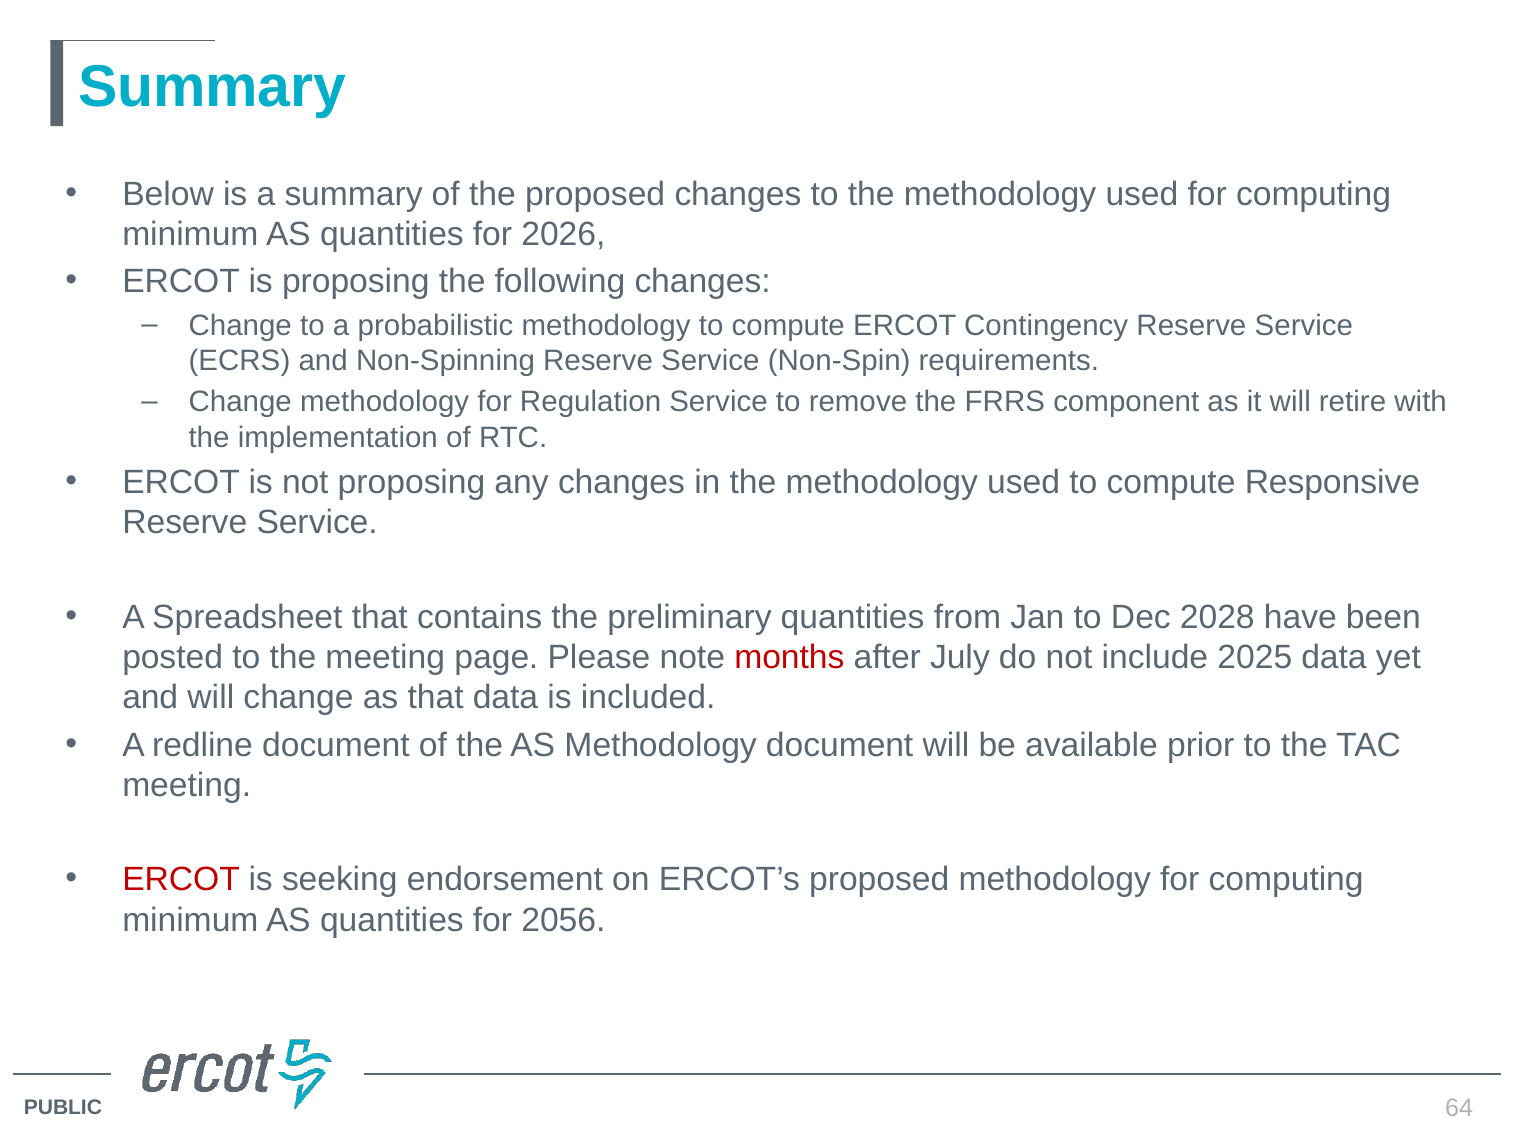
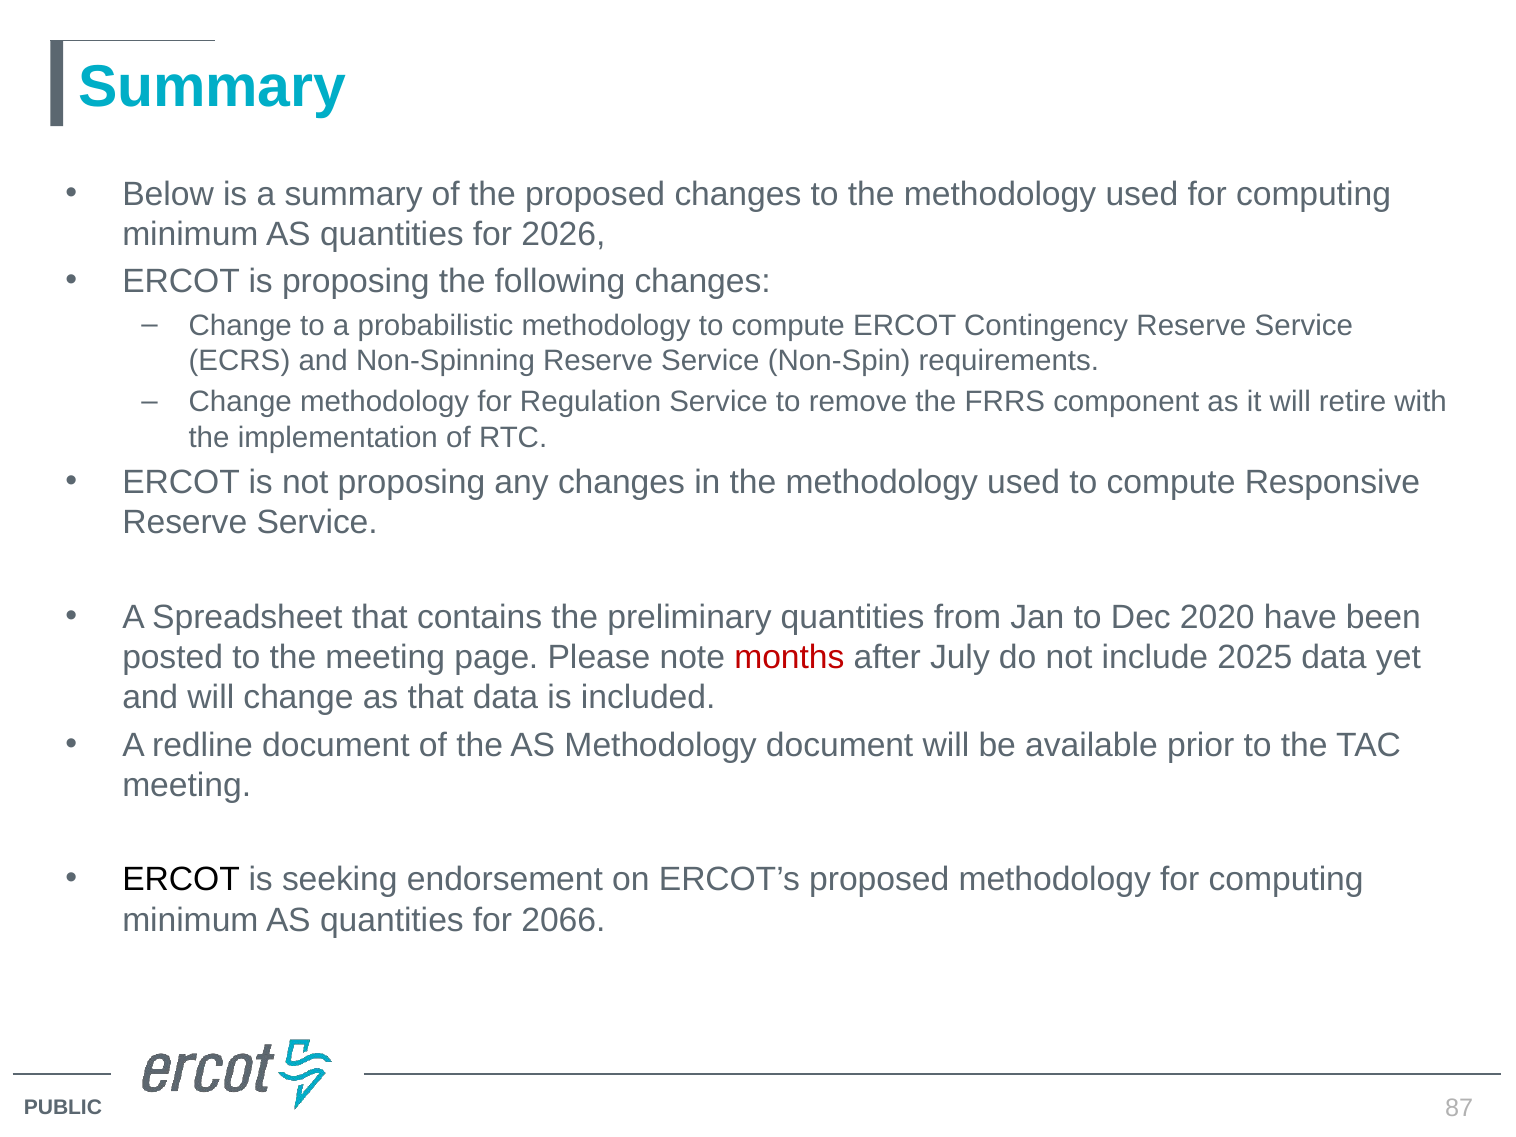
2028: 2028 -> 2020
ERCOT at (181, 880) colour: red -> black
2056: 2056 -> 2066
64: 64 -> 87
